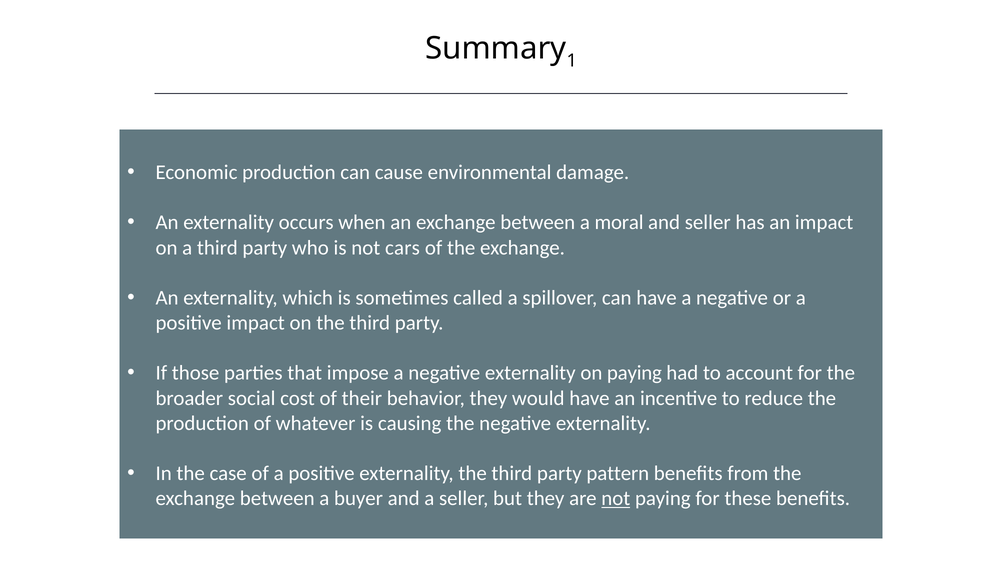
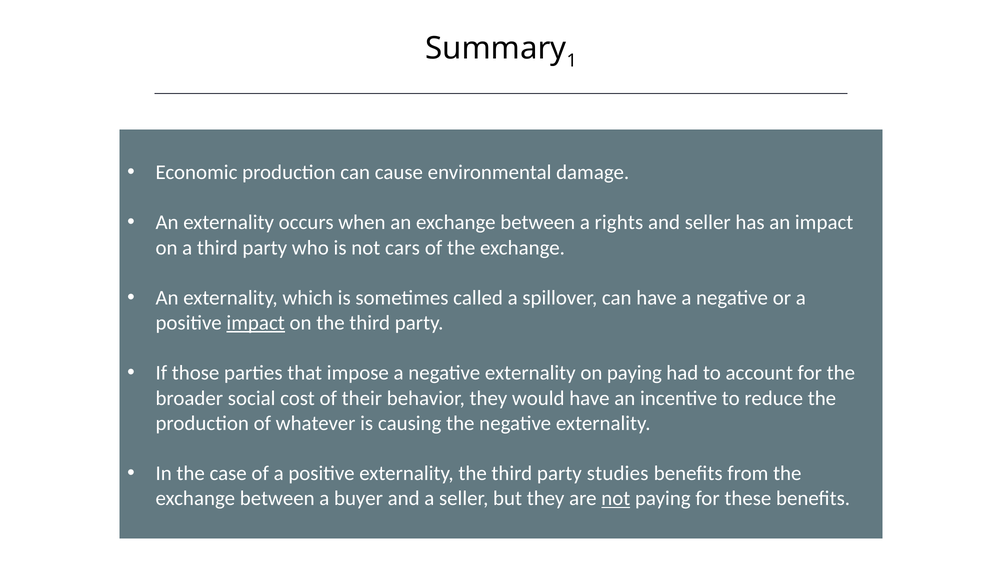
moral: moral -> rights
impact at (256, 323) underline: none -> present
pattern: pattern -> studies
